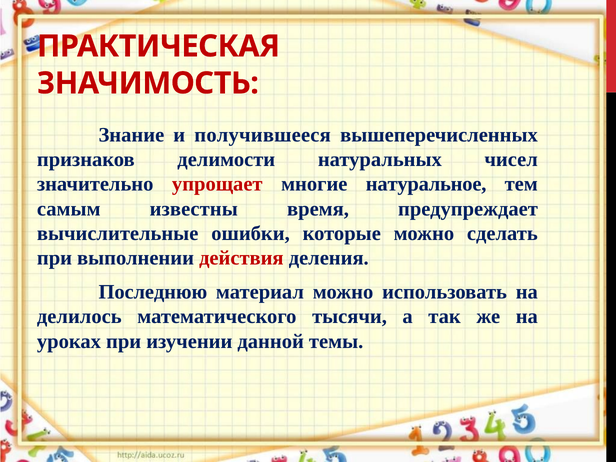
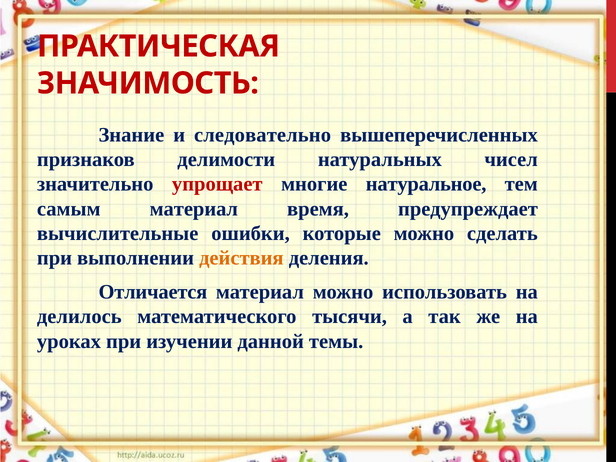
получившееся: получившееся -> следовательно
самым известны: известны -> материал
действия colour: red -> orange
Последнюю: Последнюю -> Отличается
